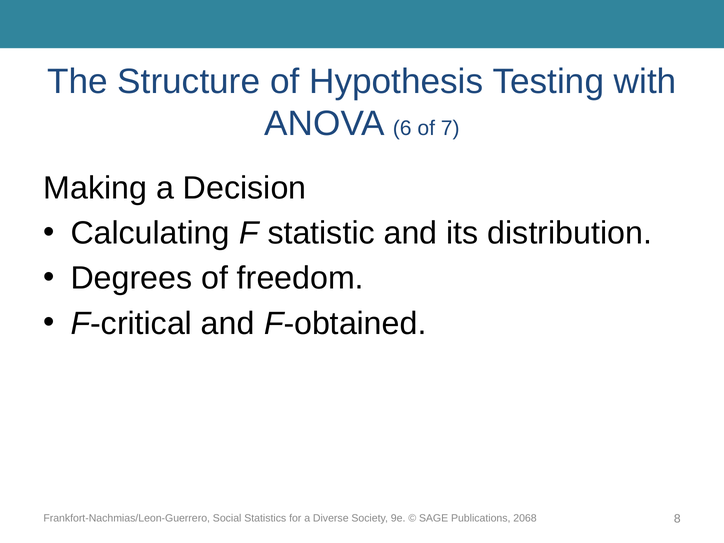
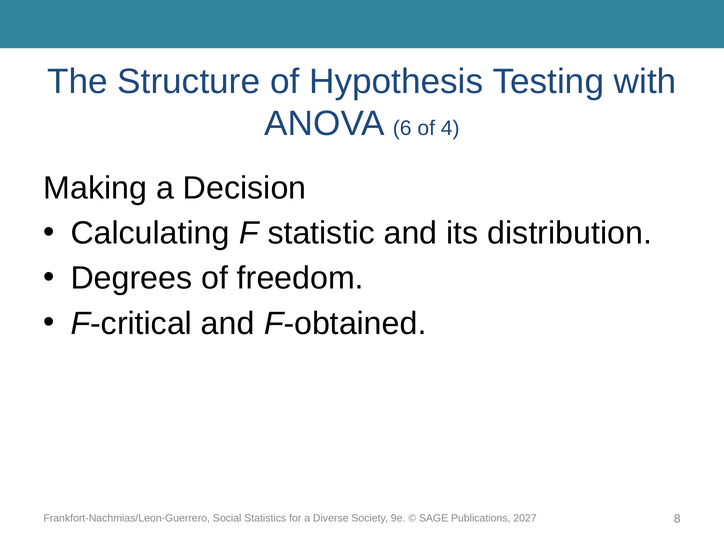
7: 7 -> 4
2068: 2068 -> 2027
